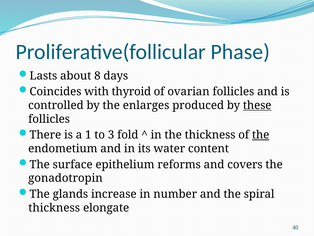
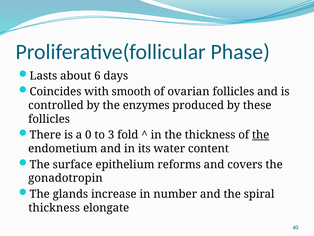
8: 8 -> 6
thyroid: thyroid -> smooth
enlarges: enlarges -> enzymes
these underline: present -> none
1: 1 -> 0
